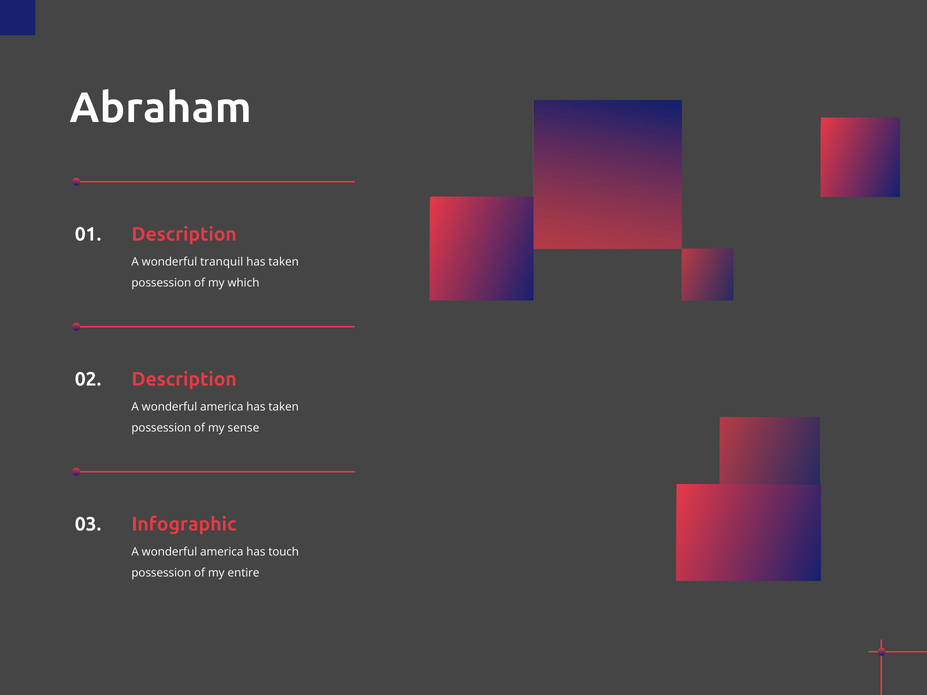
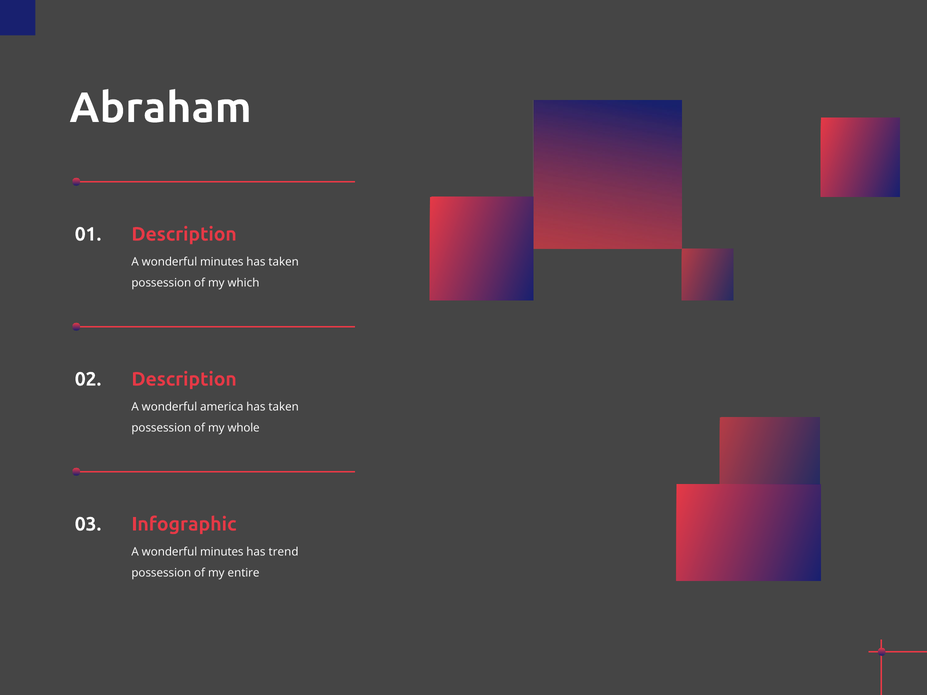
tranquil at (222, 262): tranquil -> minutes
sense: sense -> whole
america at (222, 552): america -> minutes
touch: touch -> trend
